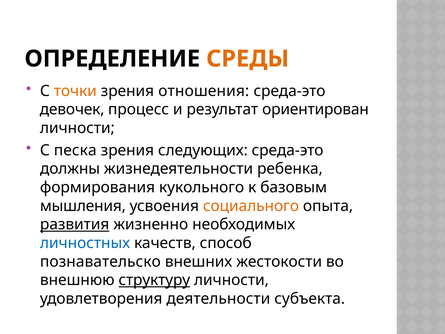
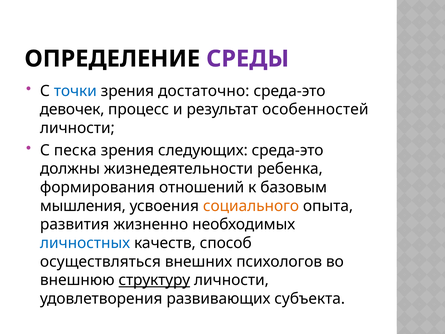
СРЕДЫ colour: orange -> purple
точки colour: orange -> blue
отношения: отношения -> достаточно
ориентирован: ориентирован -> особенностей
кукольного: кукольного -> отношений
развития underline: present -> none
познавательско: познавательско -> осуществляться
жестокости: жестокости -> психологов
деятельности: деятельности -> развивающих
